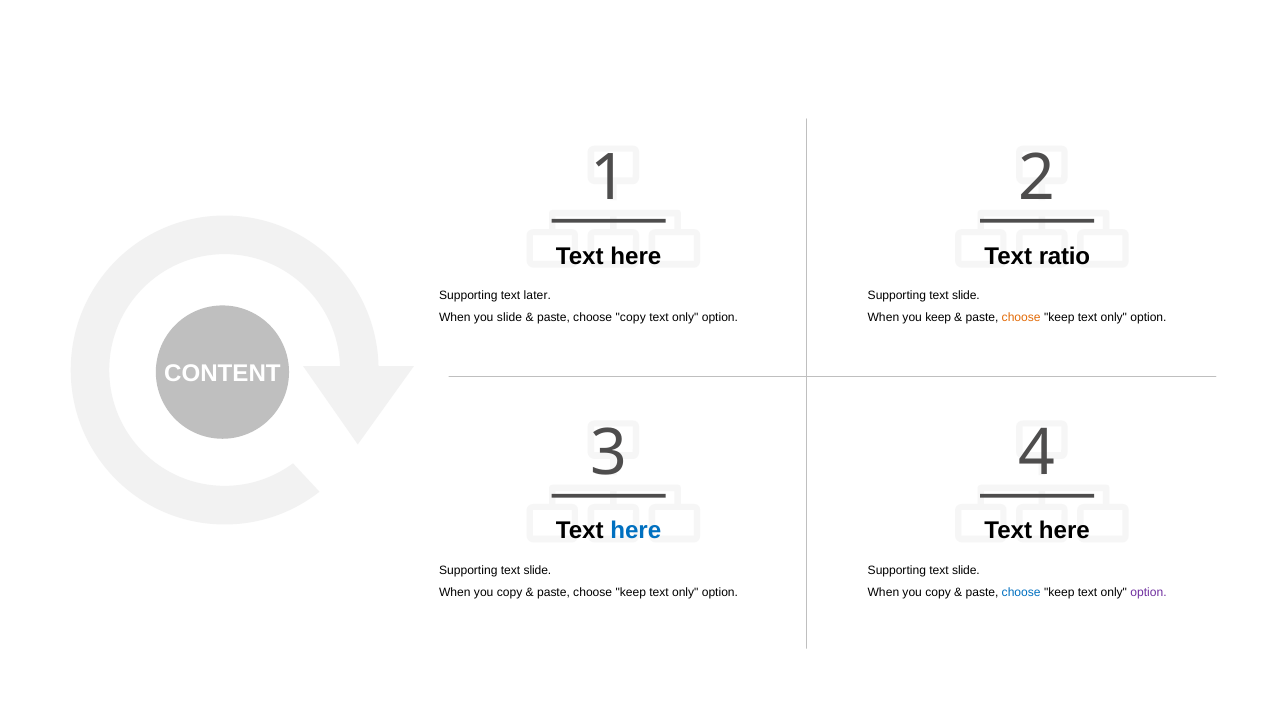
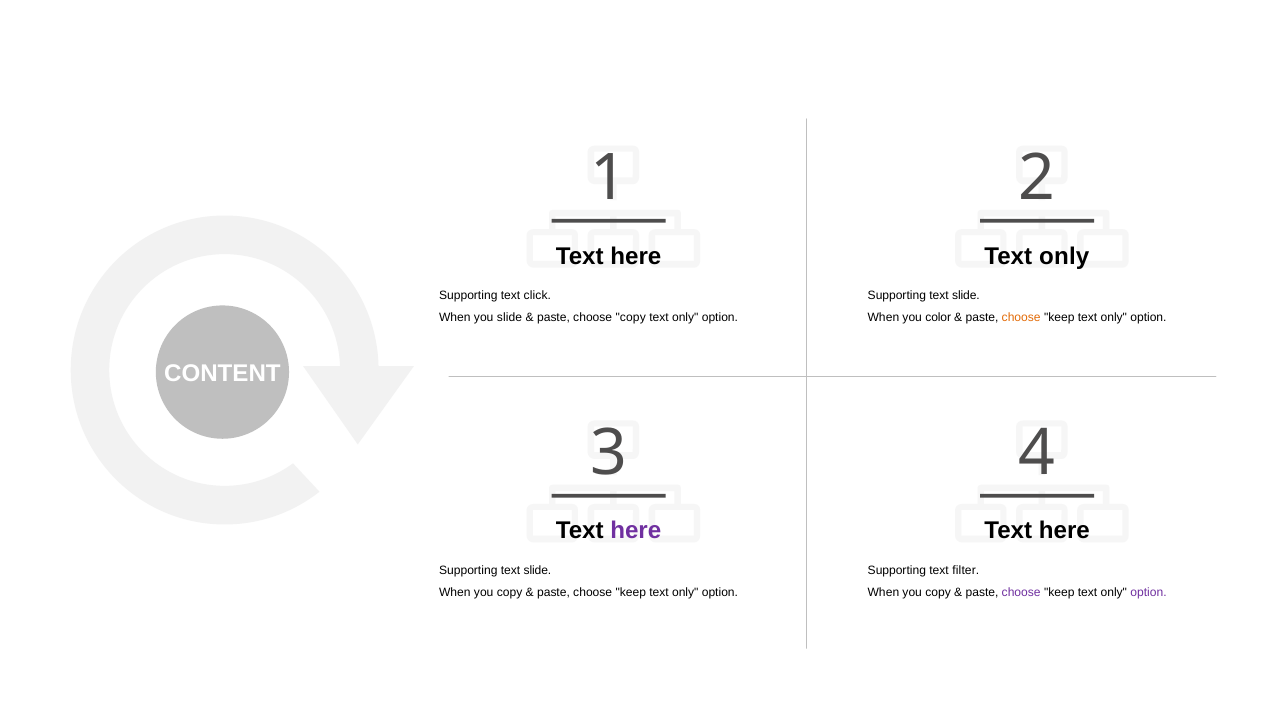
ratio at (1064, 256): ratio -> only
later: later -> click
you keep: keep -> color
here at (636, 531) colour: blue -> purple
slide at (966, 570): slide -> filter
choose at (1021, 592) colour: blue -> purple
